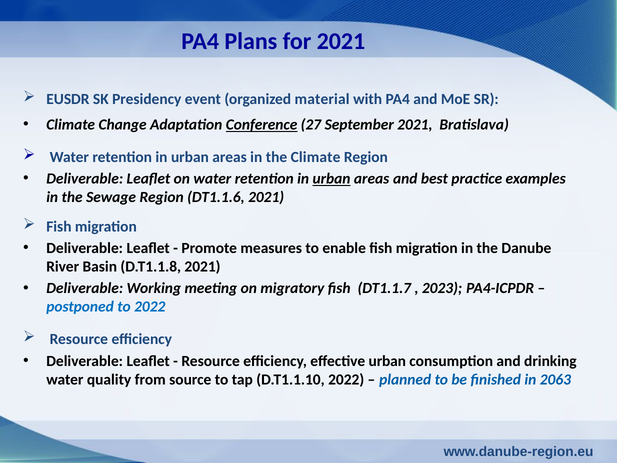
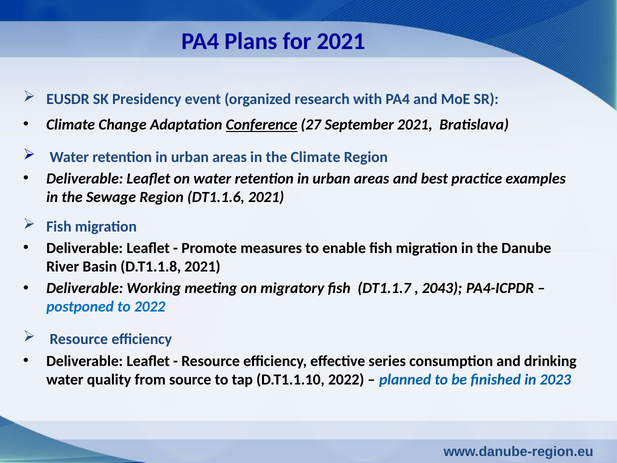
material: material -> research
urban at (332, 179) underline: present -> none
2023: 2023 -> 2043
effective urban: urban -> series
2063: 2063 -> 2023
